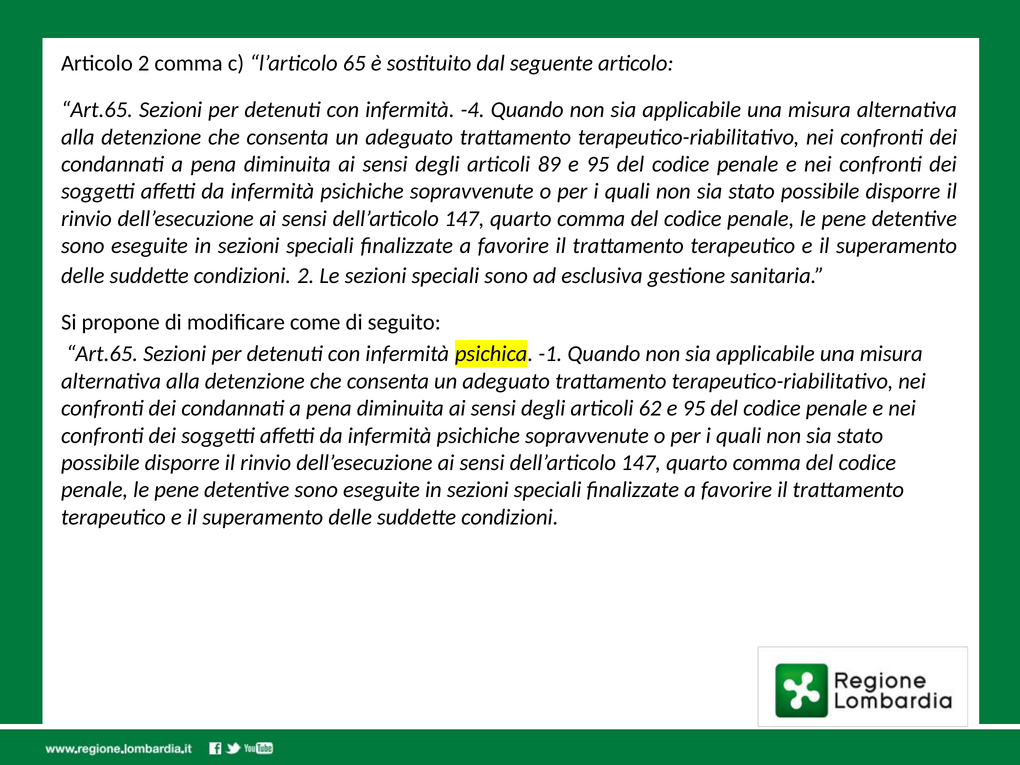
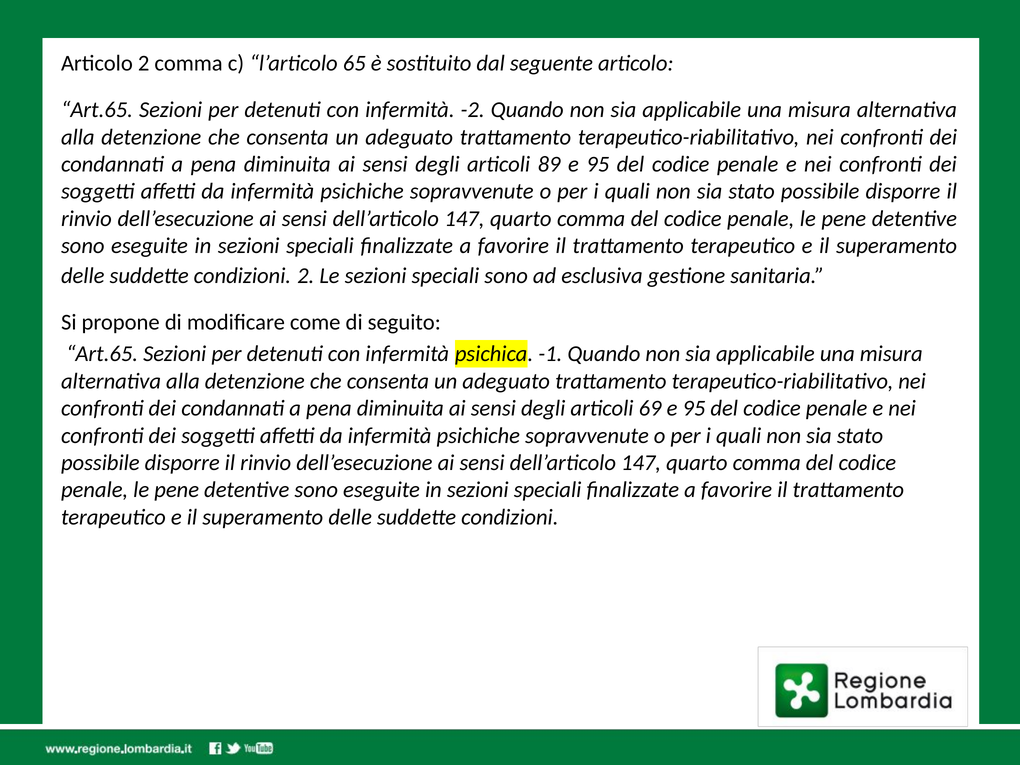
-4: -4 -> -2
62: 62 -> 69
